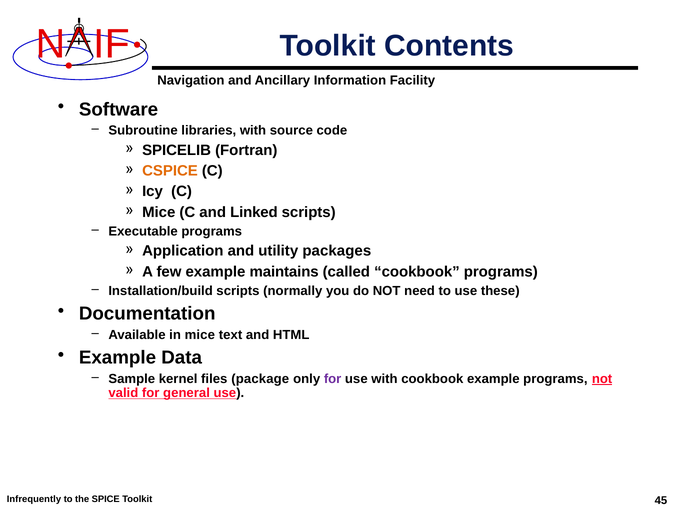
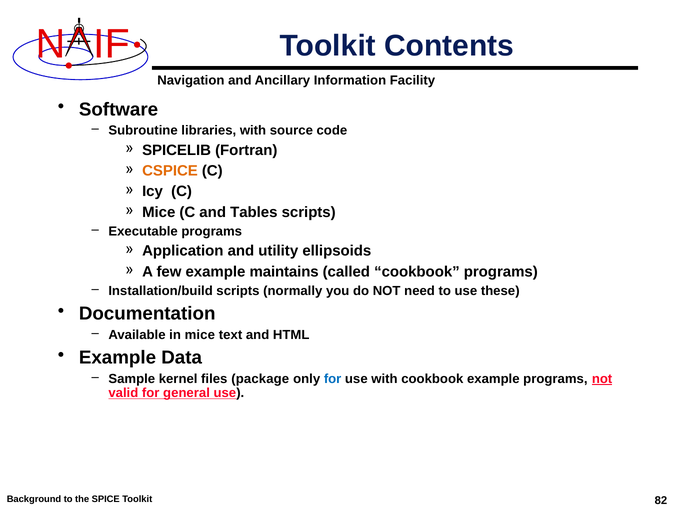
Linked: Linked -> Tables
packages: packages -> ellipsoids
for at (333, 379) colour: purple -> blue
Infrequently: Infrequently -> Background
45: 45 -> 82
